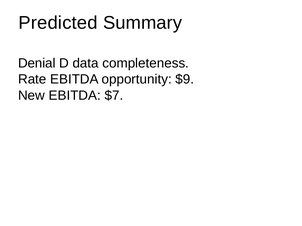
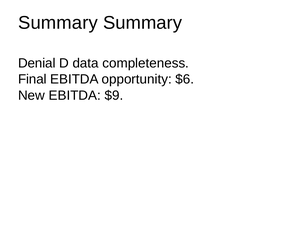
Predicted at (58, 23): Predicted -> Summary
Rate: Rate -> Final
$9: $9 -> $6
$7: $7 -> $9
